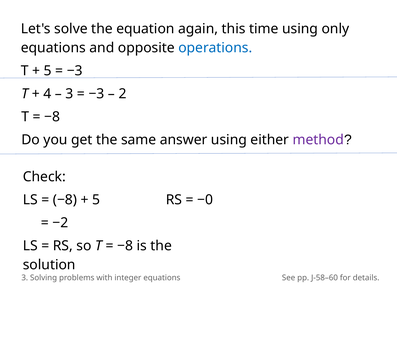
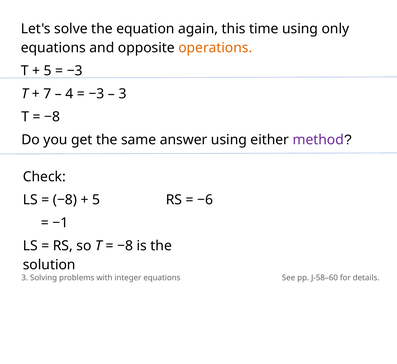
operations colour: blue -> orange
4: 4 -> 7
3 at (69, 94): 3 -> 4
2 at (122, 94): 2 -> 3
−0: −0 -> −6
−2: −2 -> −1
